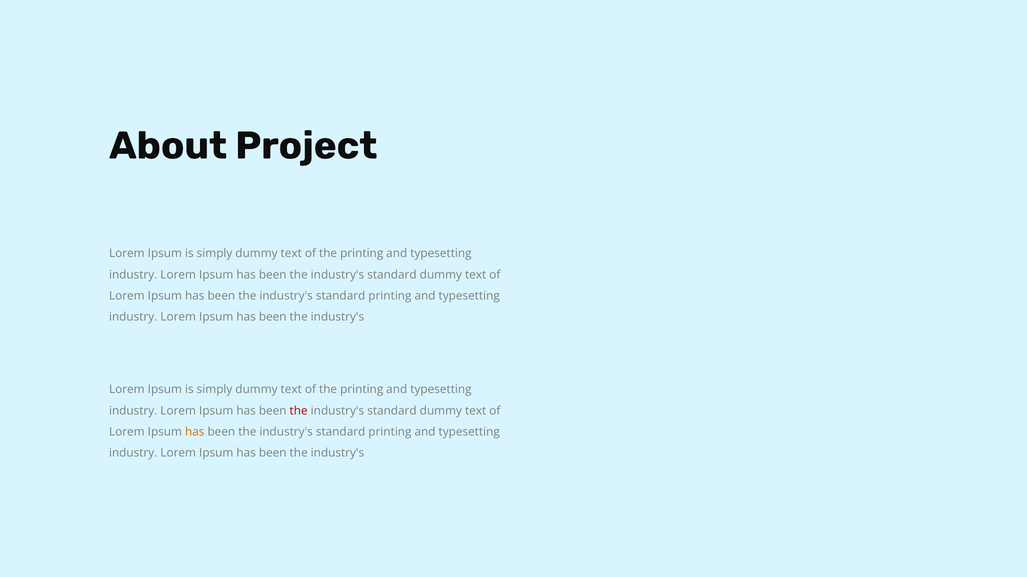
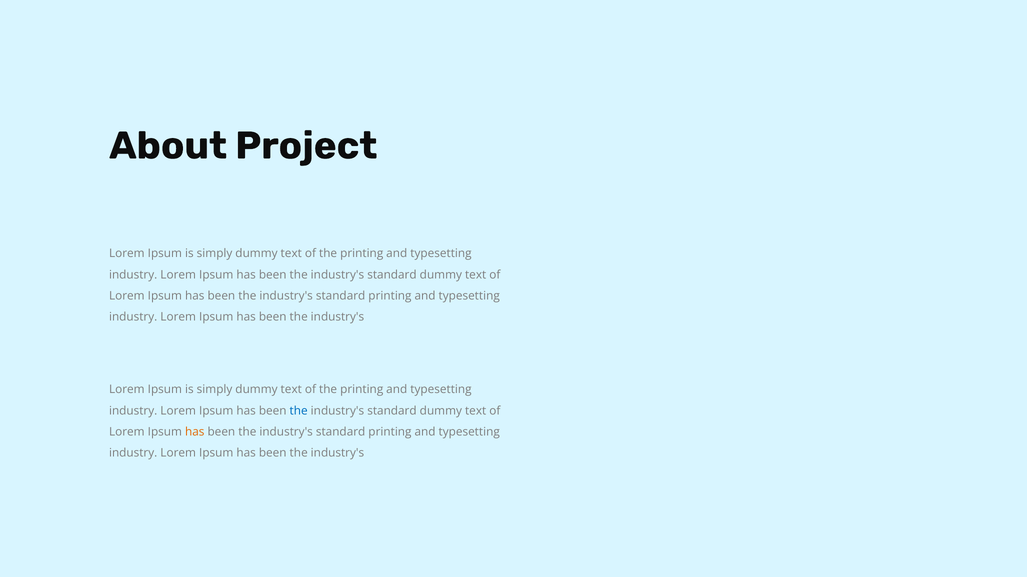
the at (299, 411) colour: red -> blue
